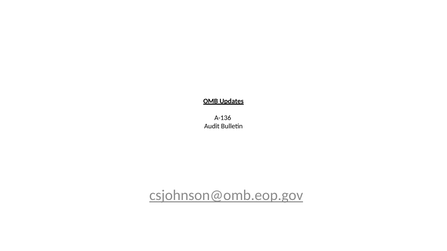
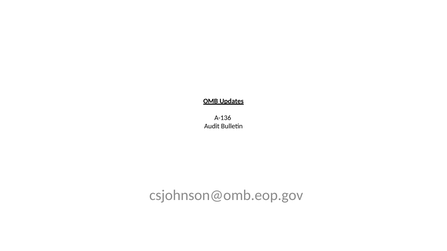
csjohnson@omb.eop.gov underline: present -> none
